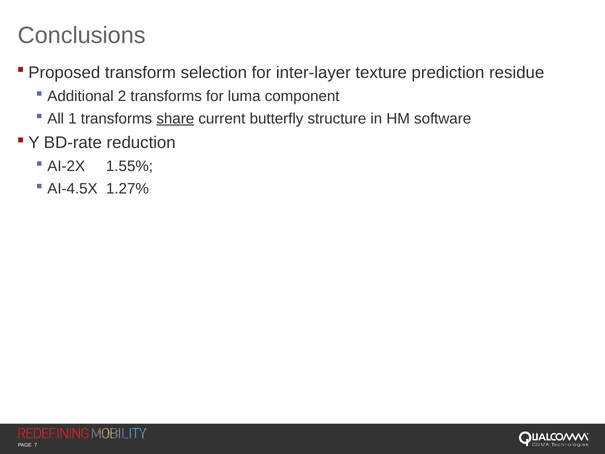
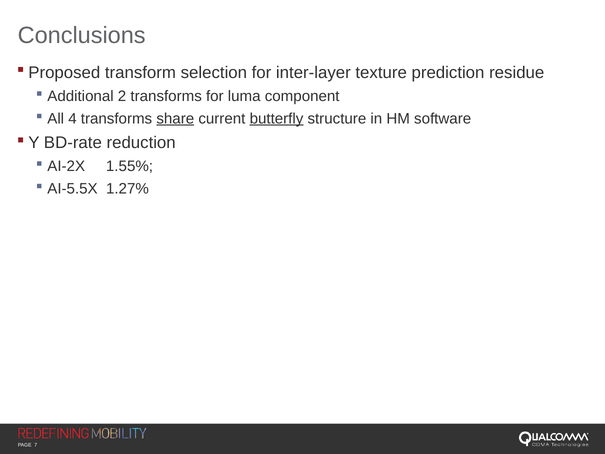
1: 1 -> 4
butterfly underline: none -> present
AI-4.5X: AI-4.5X -> AI-5.5X
